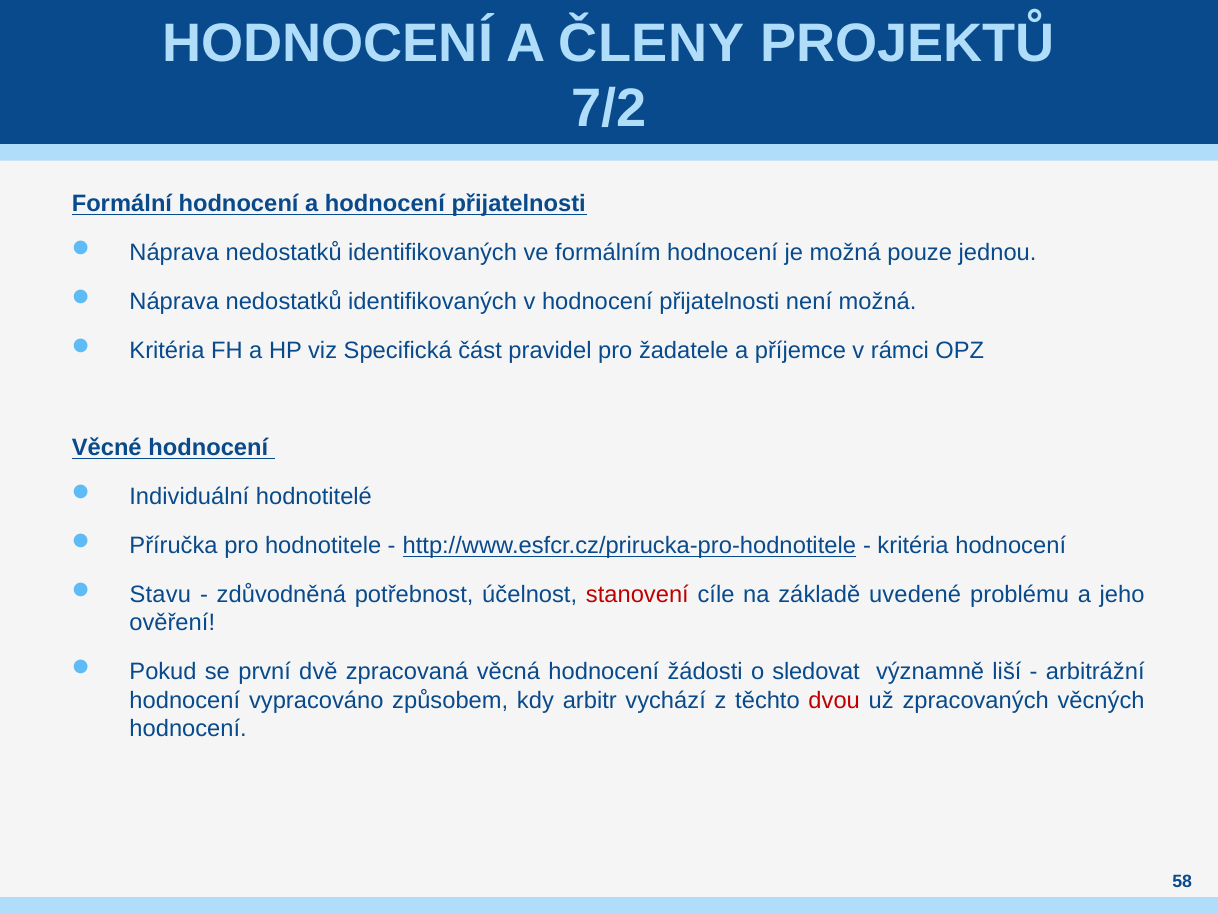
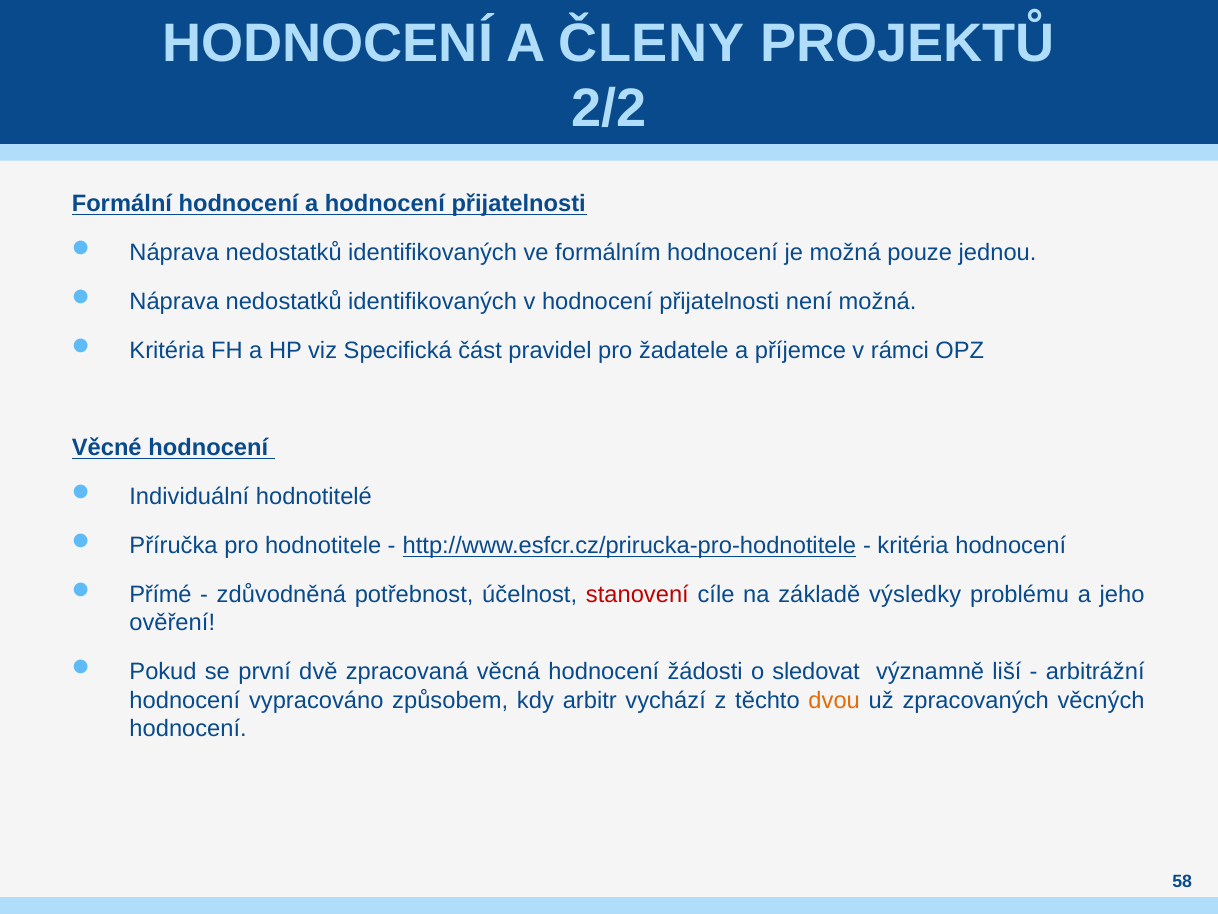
7/2: 7/2 -> 2/2
Stavu: Stavu -> Přímé
uvedené: uvedené -> výsledky
dvou colour: red -> orange
